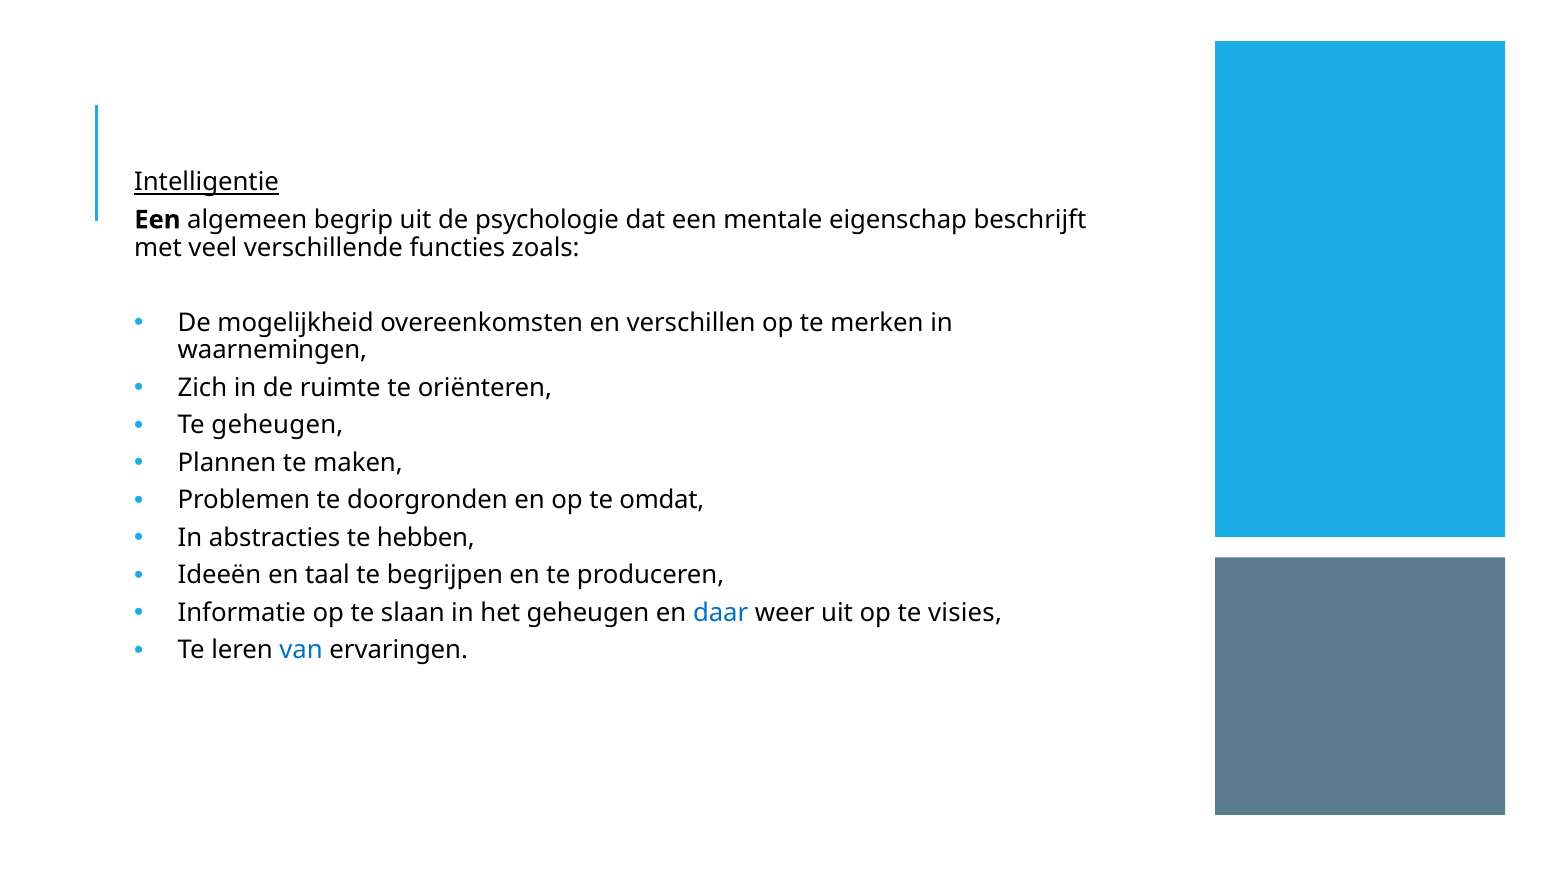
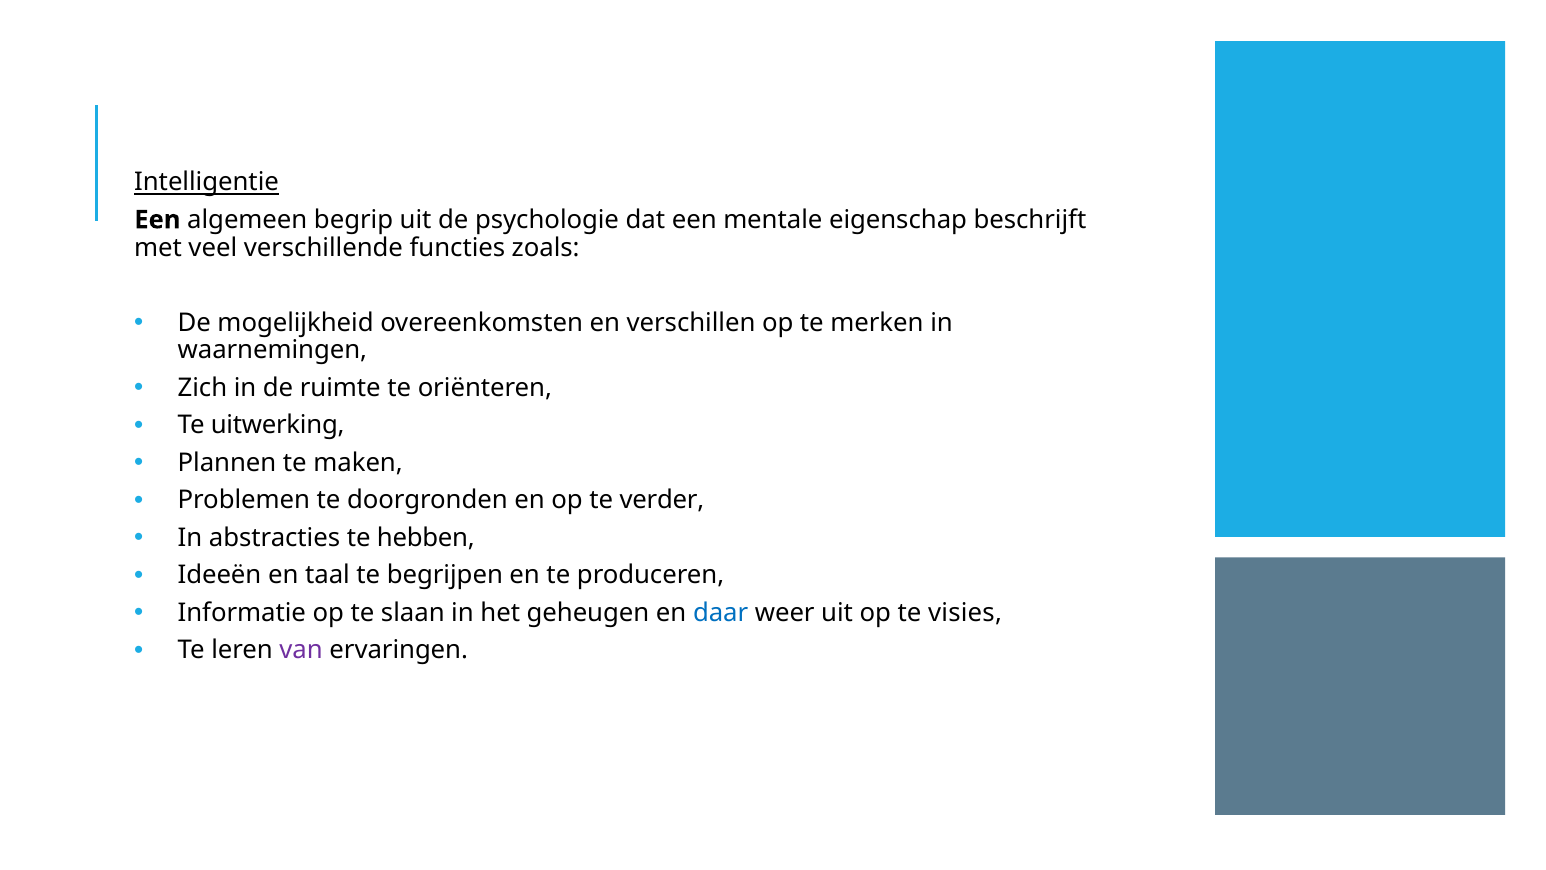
Te geheugen: geheugen -> uitwerking
omdat: omdat -> verder
van colour: blue -> purple
